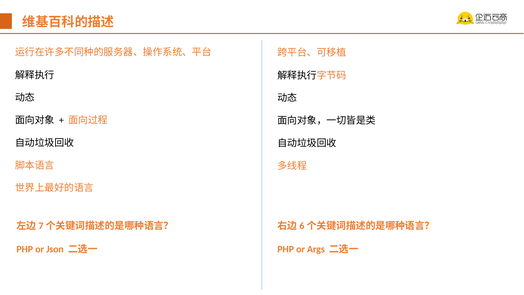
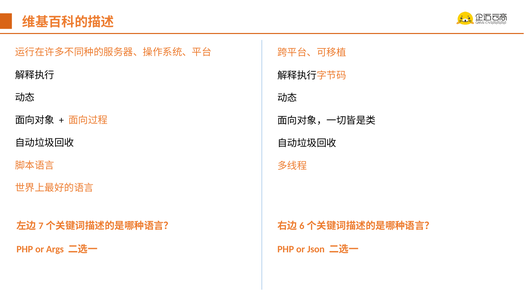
Json: Json -> Args
Args: Args -> Json
